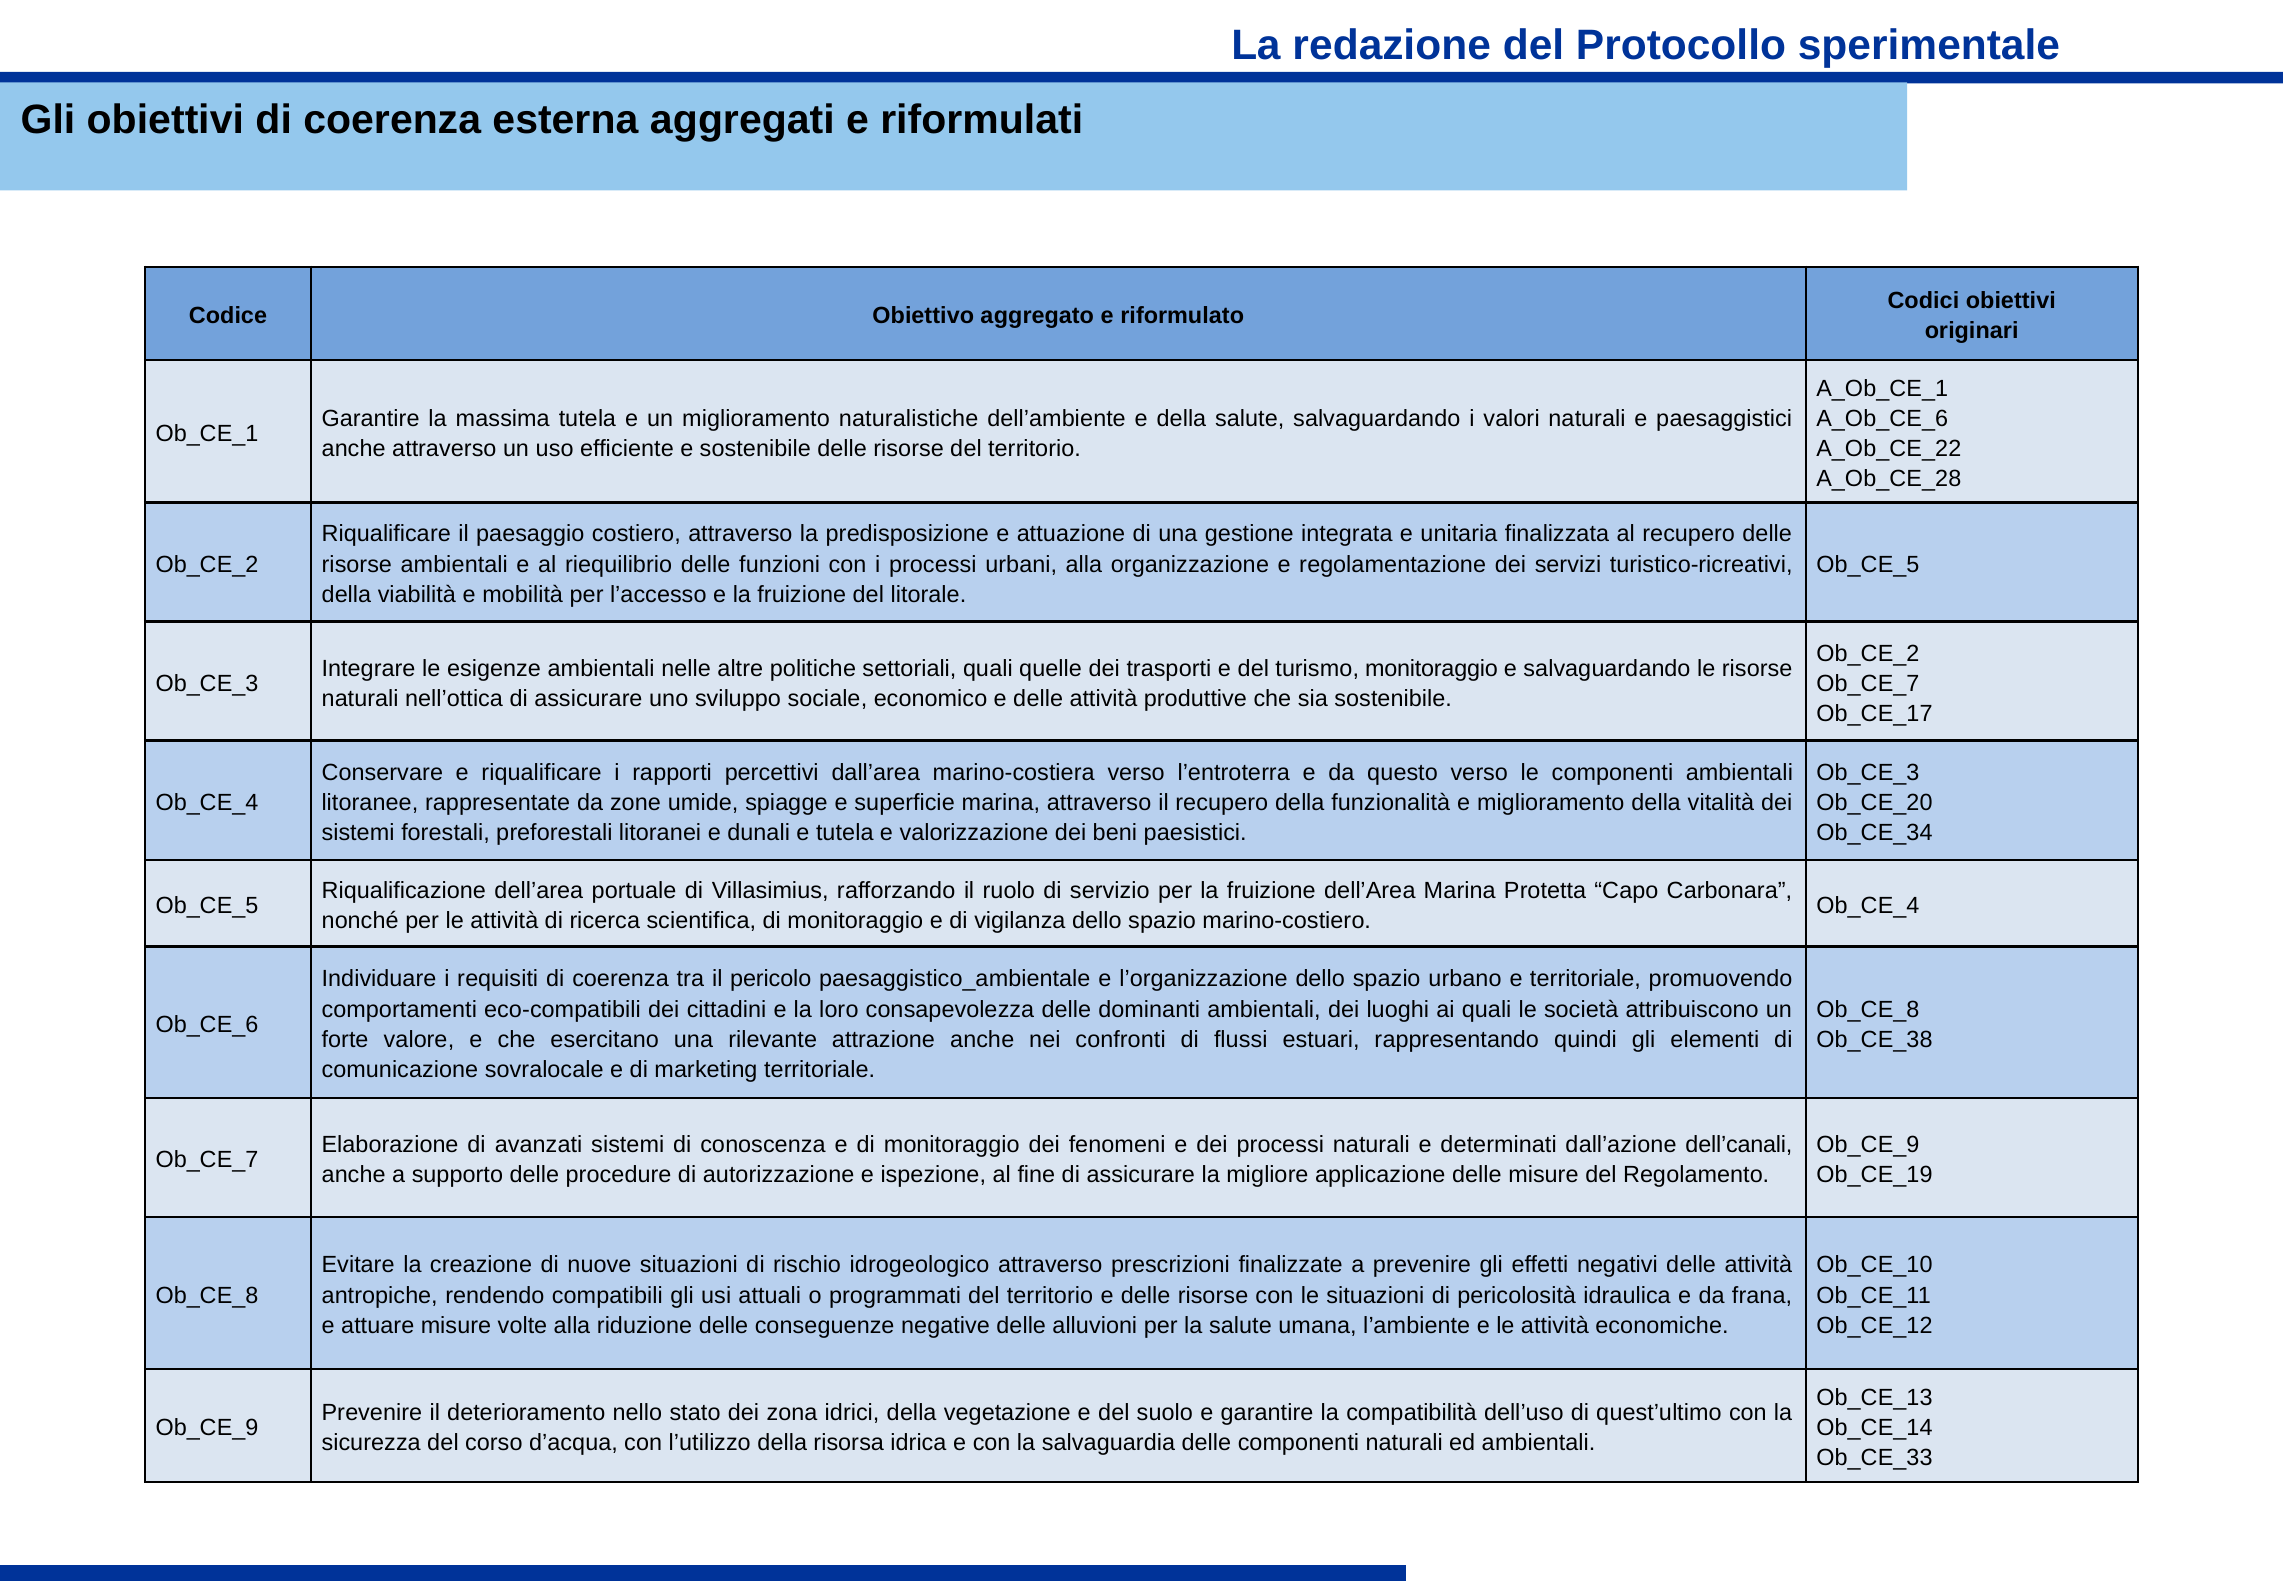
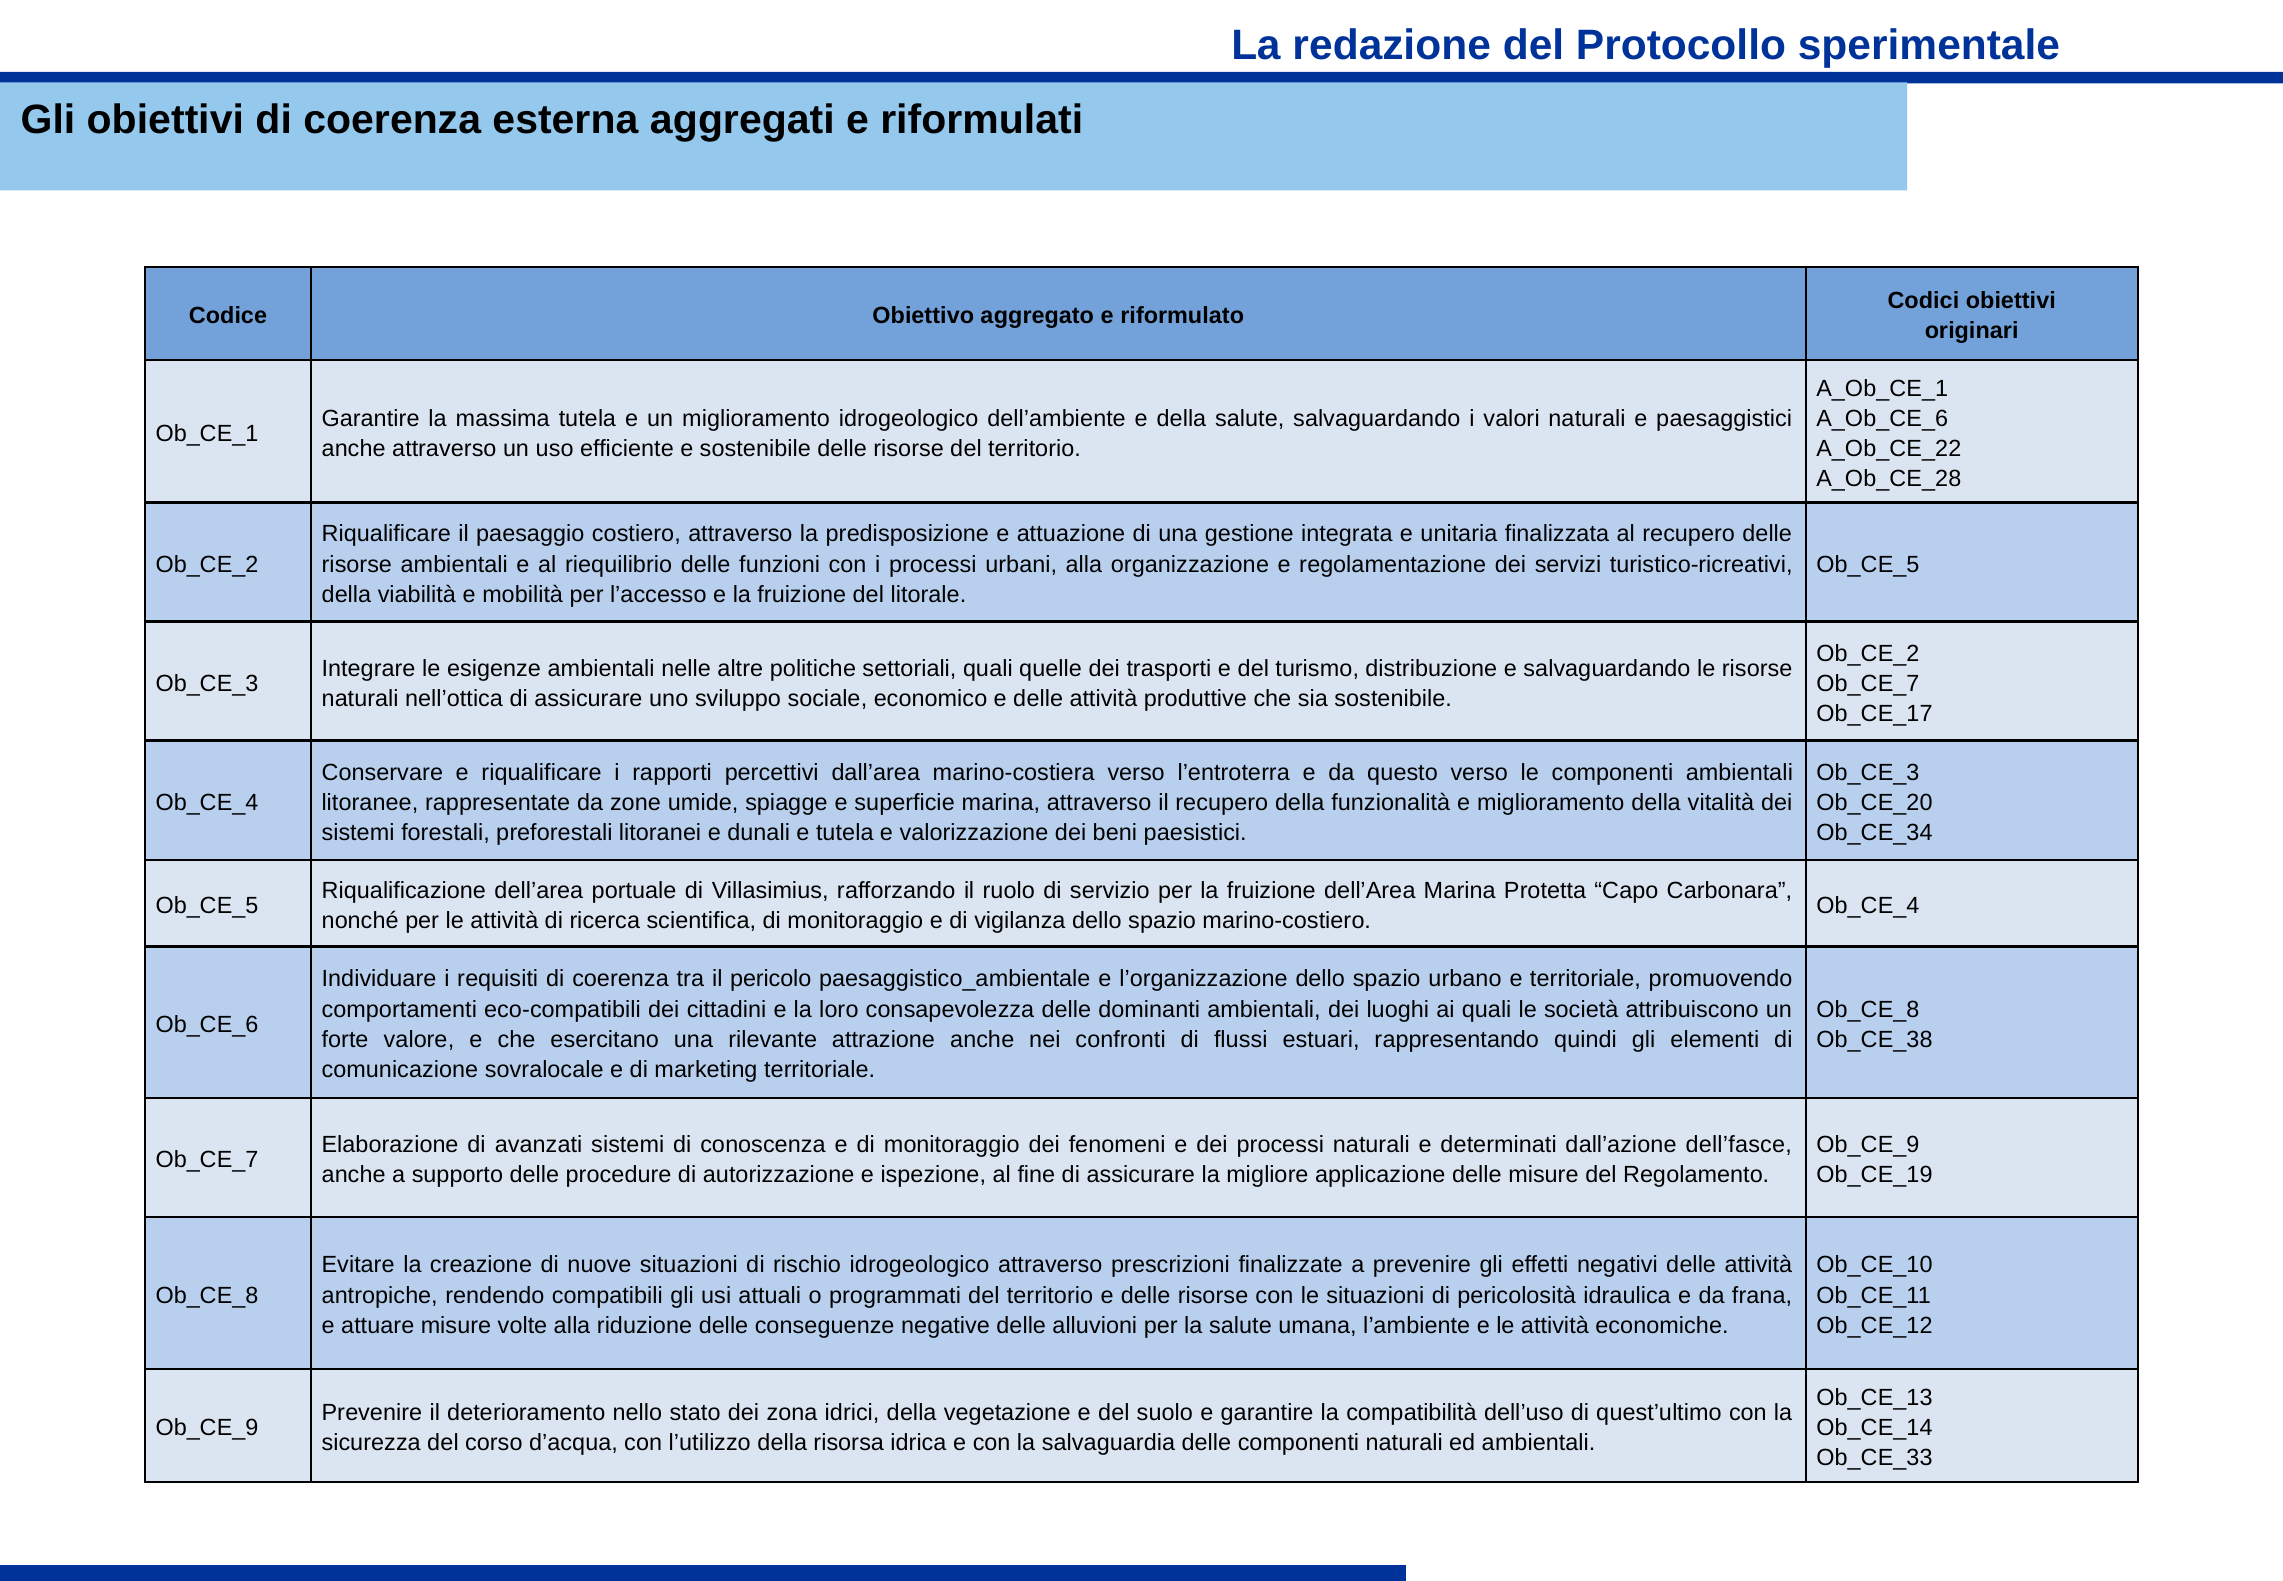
miglioramento naturalistiche: naturalistiche -> idrogeologico
turismo monitoraggio: monitoraggio -> distribuzione
dell’canali: dell’canali -> dell’fasce
